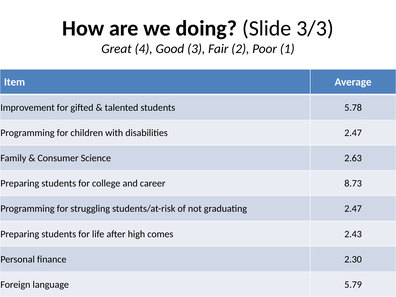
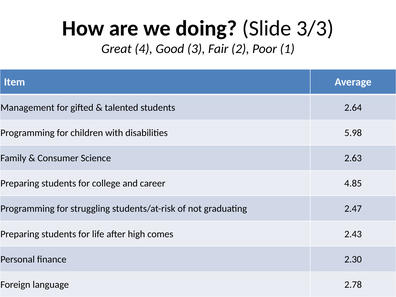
Improvement: Improvement -> Management
5.78: 5.78 -> 2.64
disabilities 2.47: 2.47 -> 5.98
8.73: 8.73 -> 4.85
5.79: 5.79 -> 2.78
